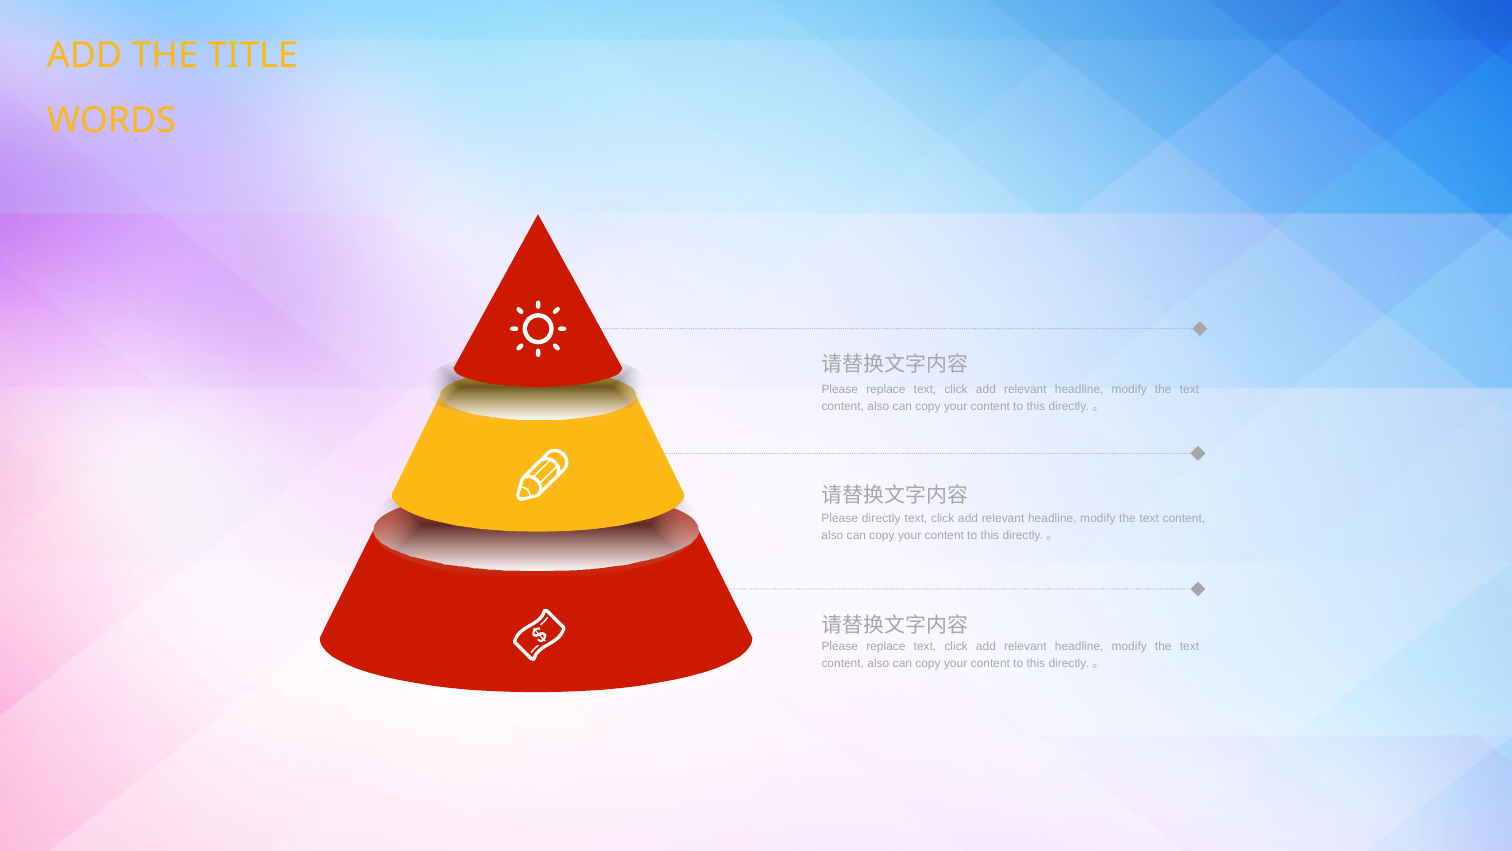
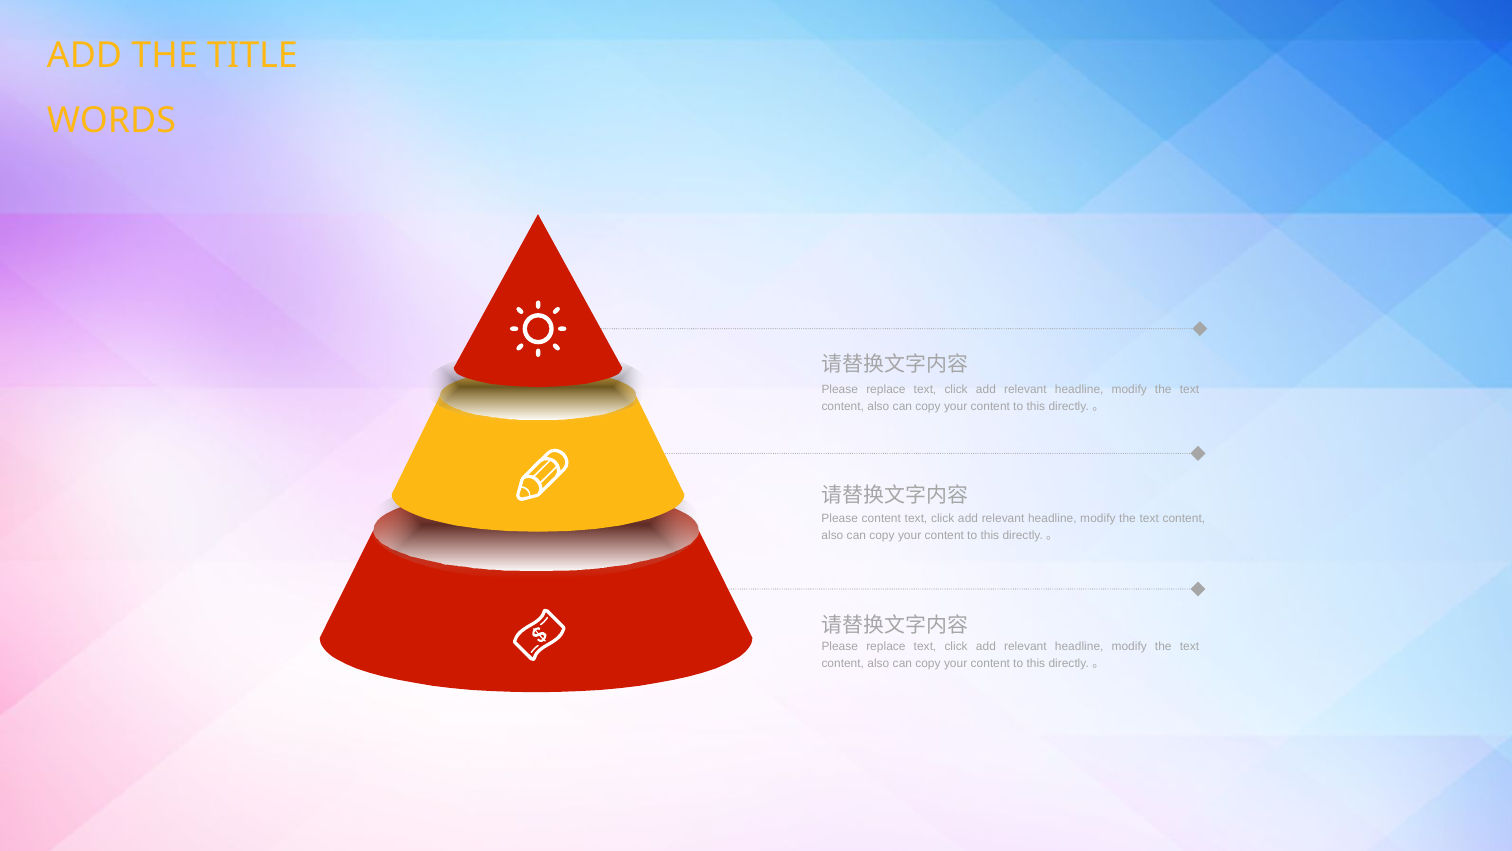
Please directly: directly -> content
